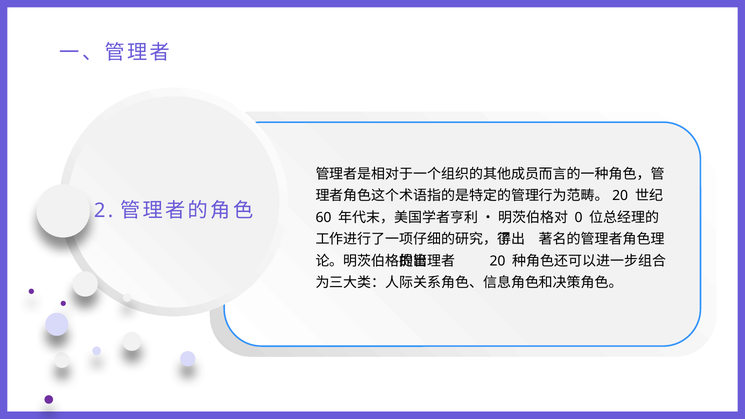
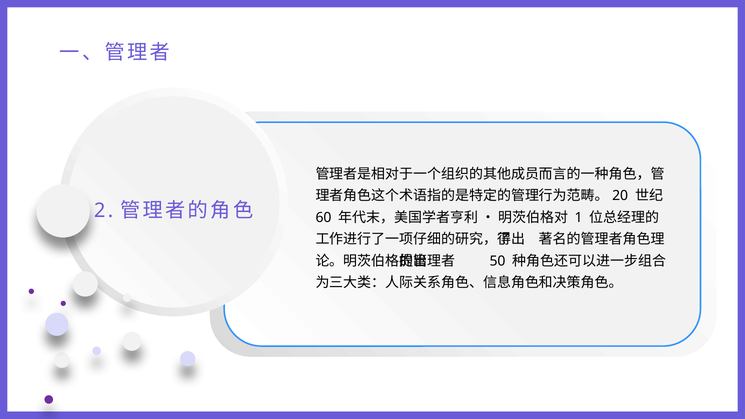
0: 0 -> 1
20: 20 -> 50
